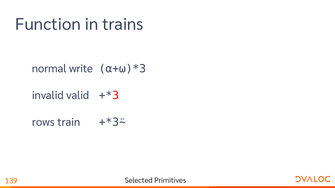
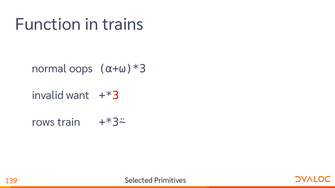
write: write -> oops
valid: valid -> want
